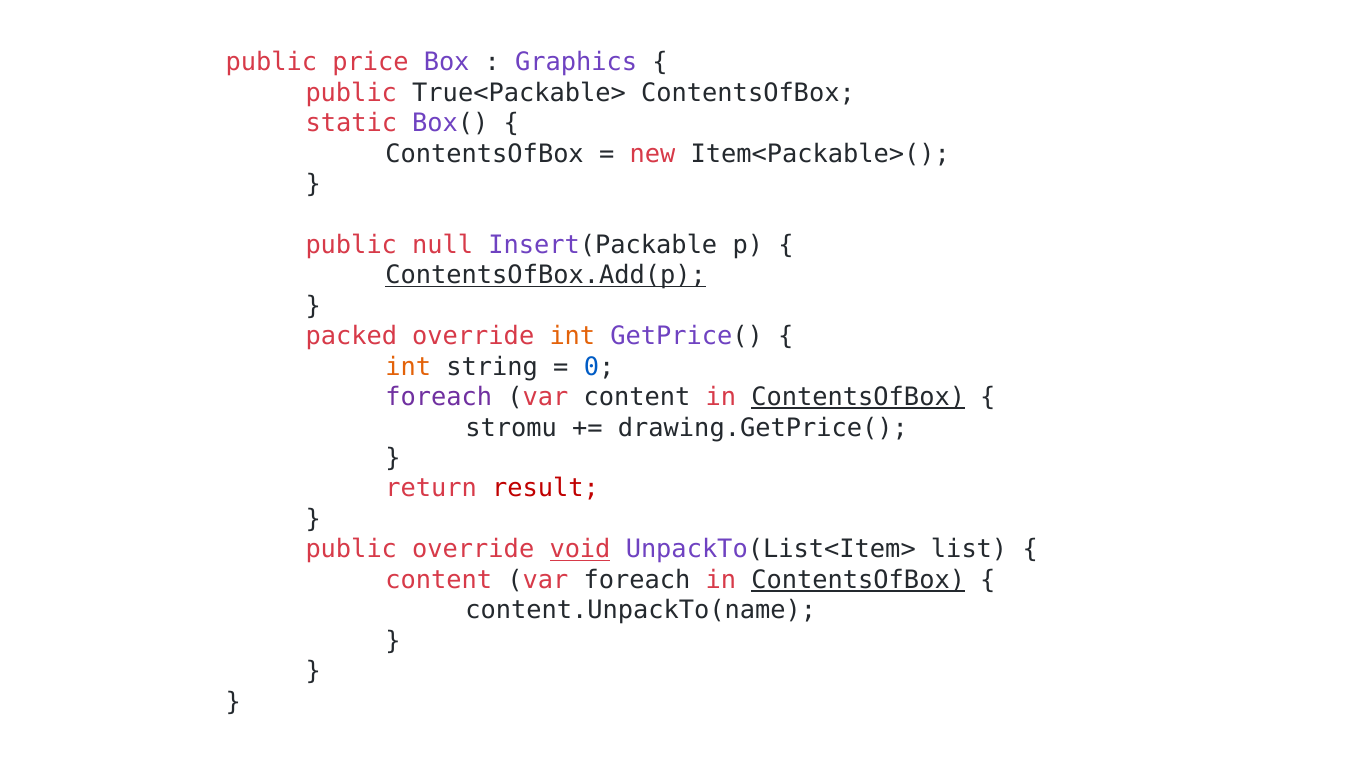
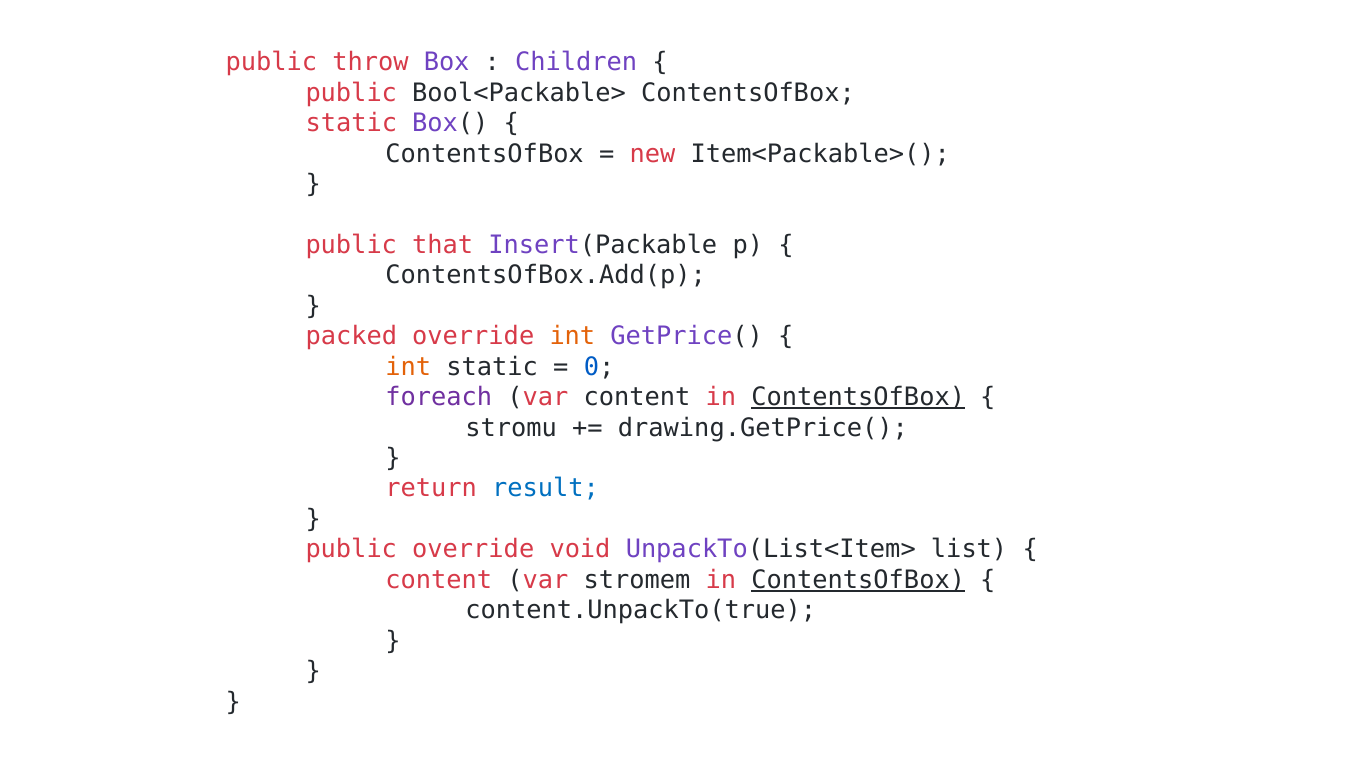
price: price -> throw
Graphics: Graphics -> Children
True<Packable>: True<Packable> -> Bool<Packable>
null: null -> that
ContentsOfBox.Add(p underline: present -> none
int string: string -> static
result colour: red -> blue
void underline: present -> none
var foreach: foreach -> stromem
content.UnpackTo(name: content.UnpackTo(name -> content.UnpackTo(true
